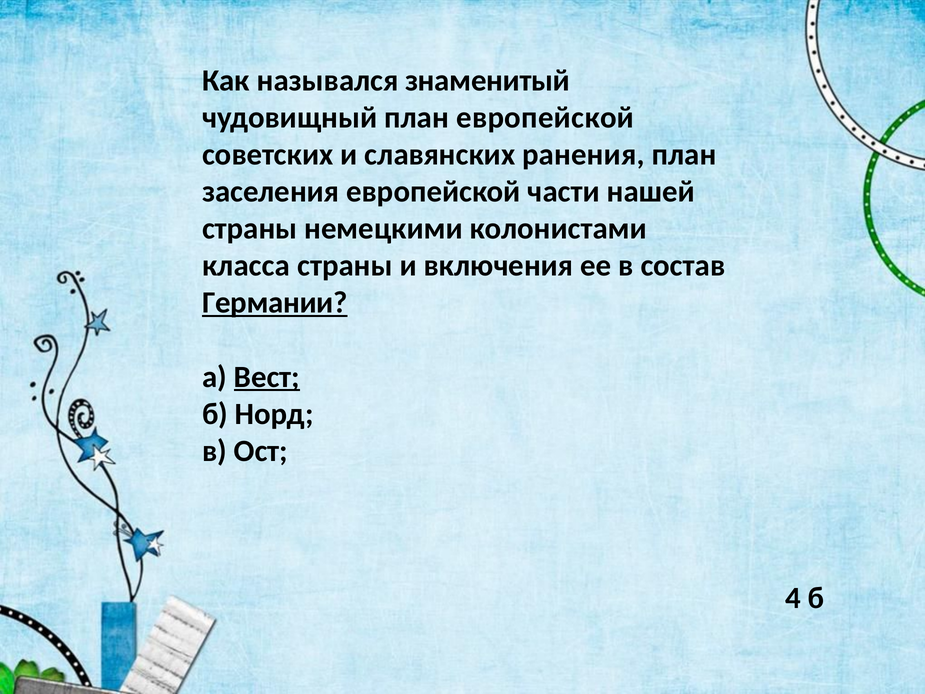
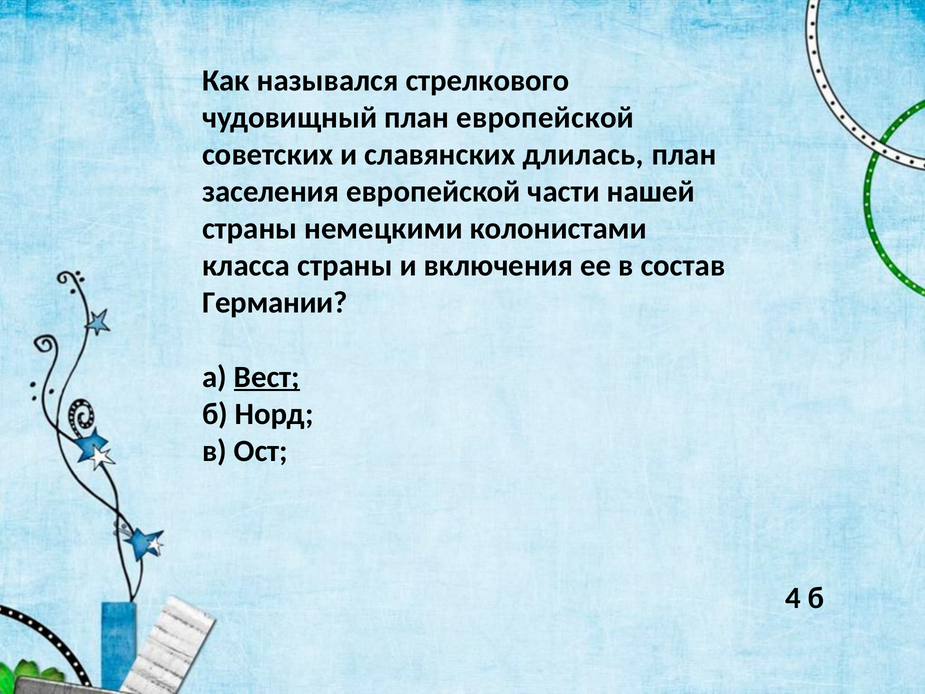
знаменитый: знаменитый -> стрелкового
ранения: ранения -> длилась
Германии underline: present -> none
